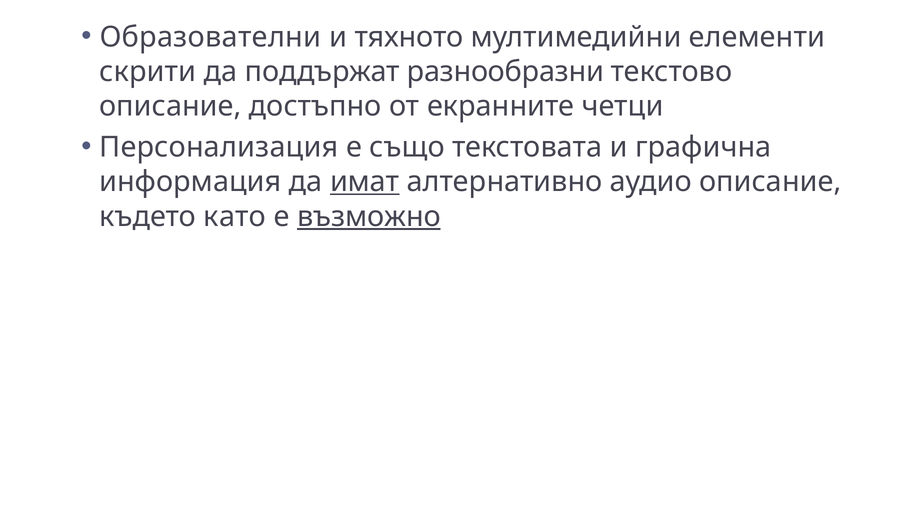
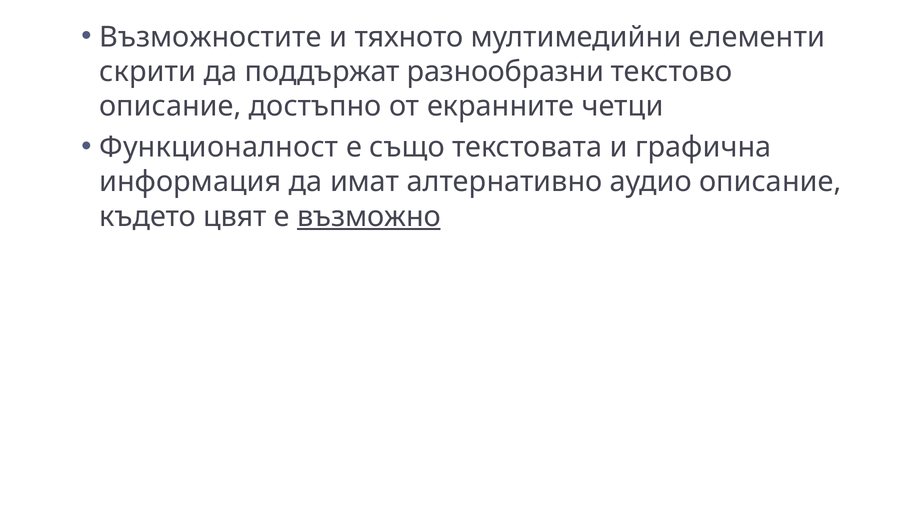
Образователни: Образователни -> Възможностите
Персонализация: Персонализация -> Функционалност
имат underline: present -> none
като: като -> цвят
